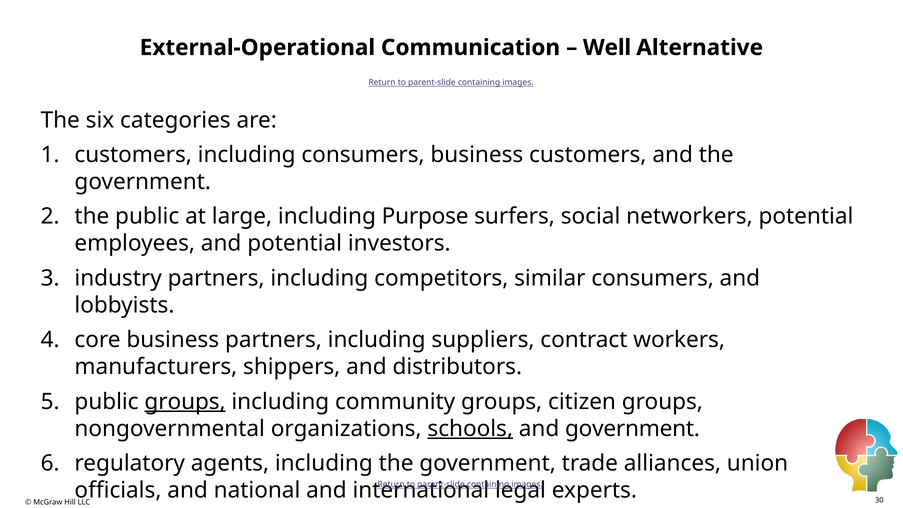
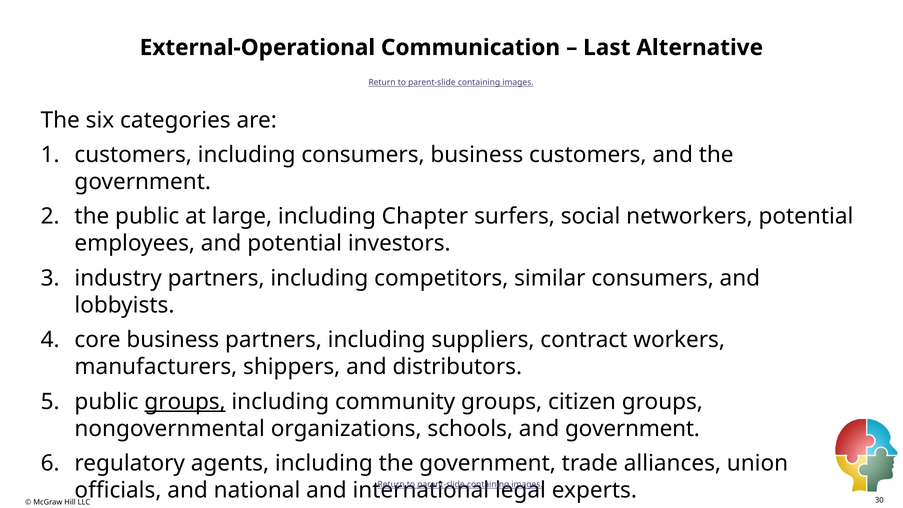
Well: Well -> Last
Purpose: Purpose -> Chapter
schools underline: present -> none
